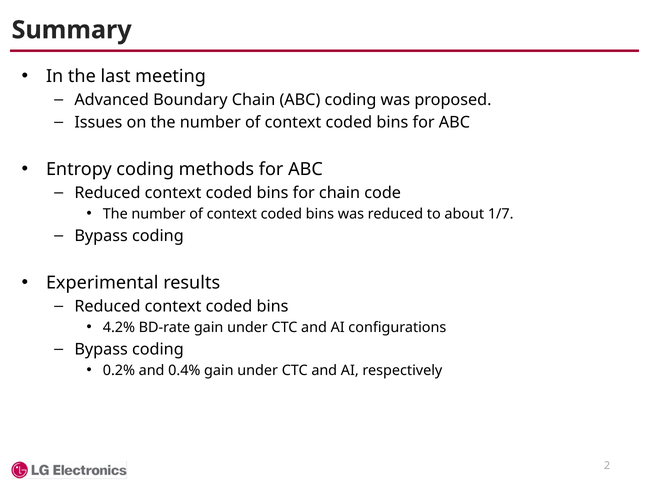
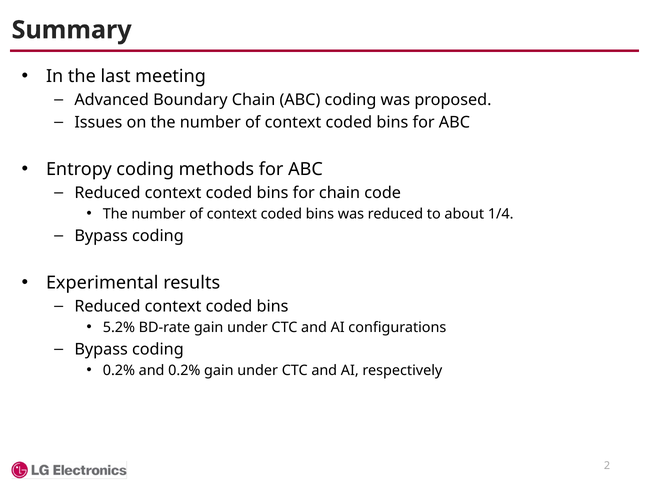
1/7: 1/7 -> 1/4
4.2%: 4.2% -> 5.2%
and 0.4%: 0.4% -> 0.2%
